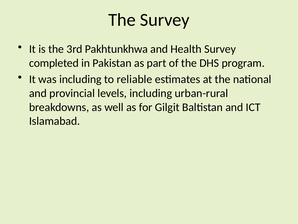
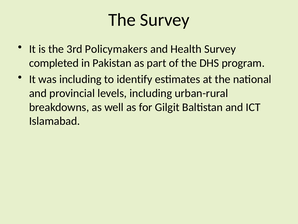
Pakhtunkhwa: Pakhtunkhwa -> Policymakers
reliable: reliable -> identify
